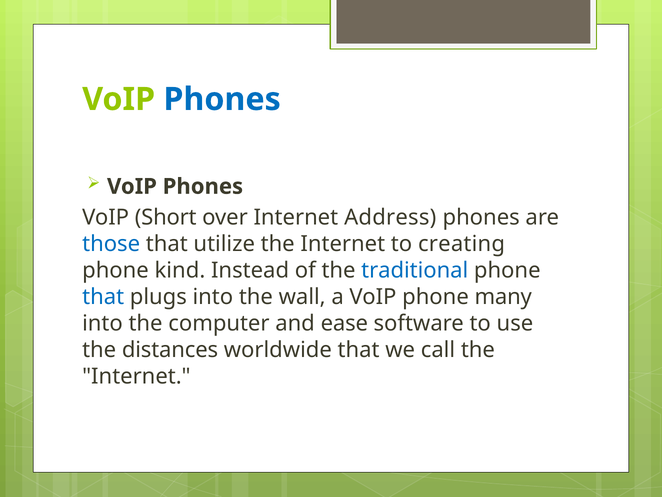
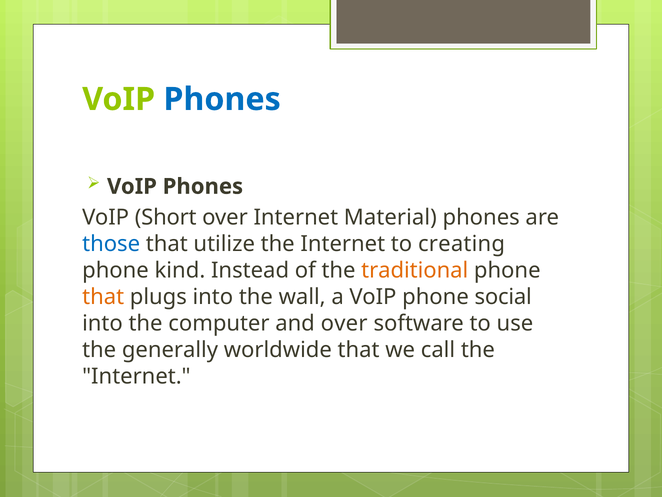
Address: Address -> Material
traditional colour: blue -> orange
that at (103, 297) colour: blue -> orange
many: many -> social
and ease: ease -> over
distances: distances -> generally
